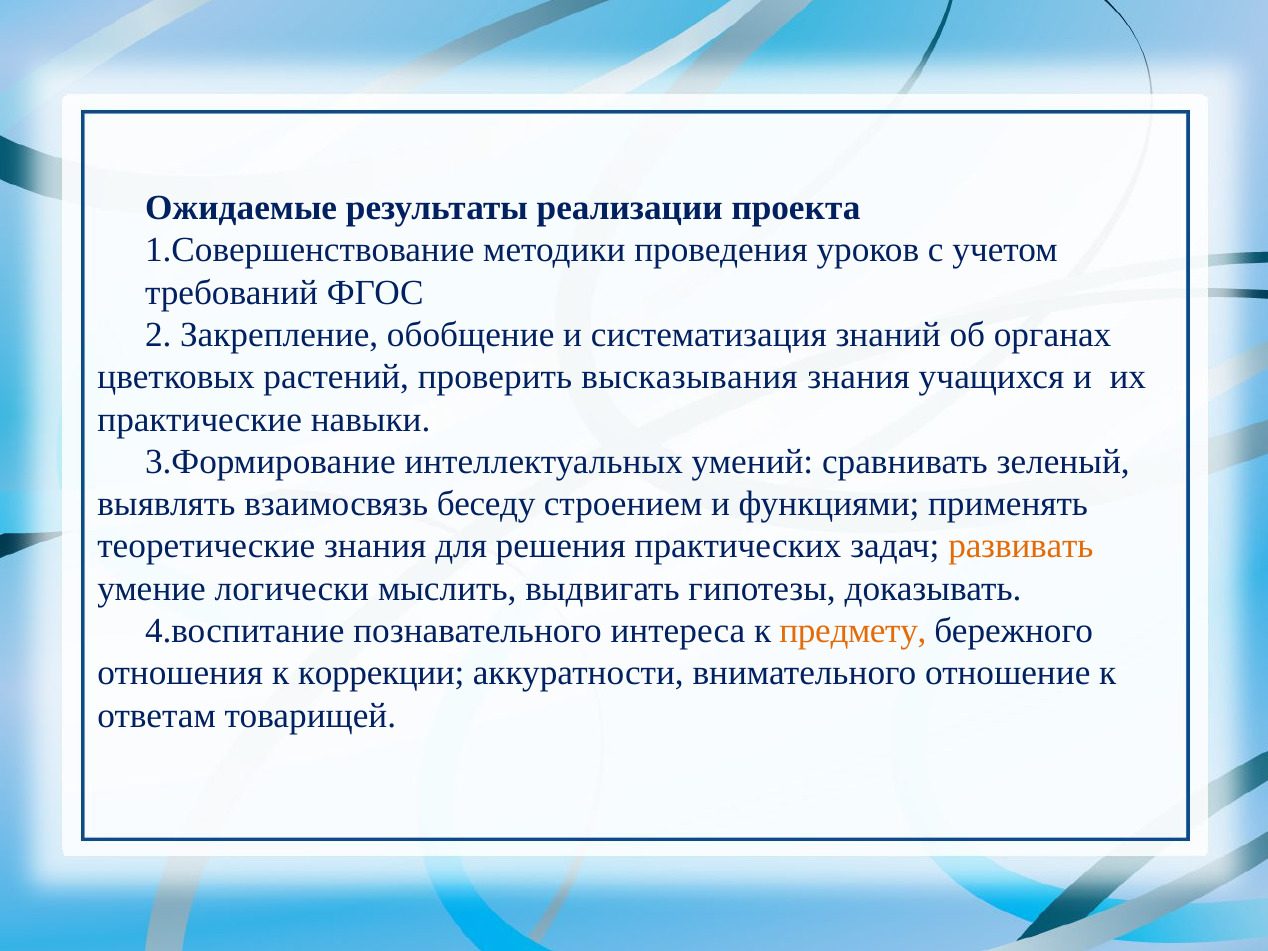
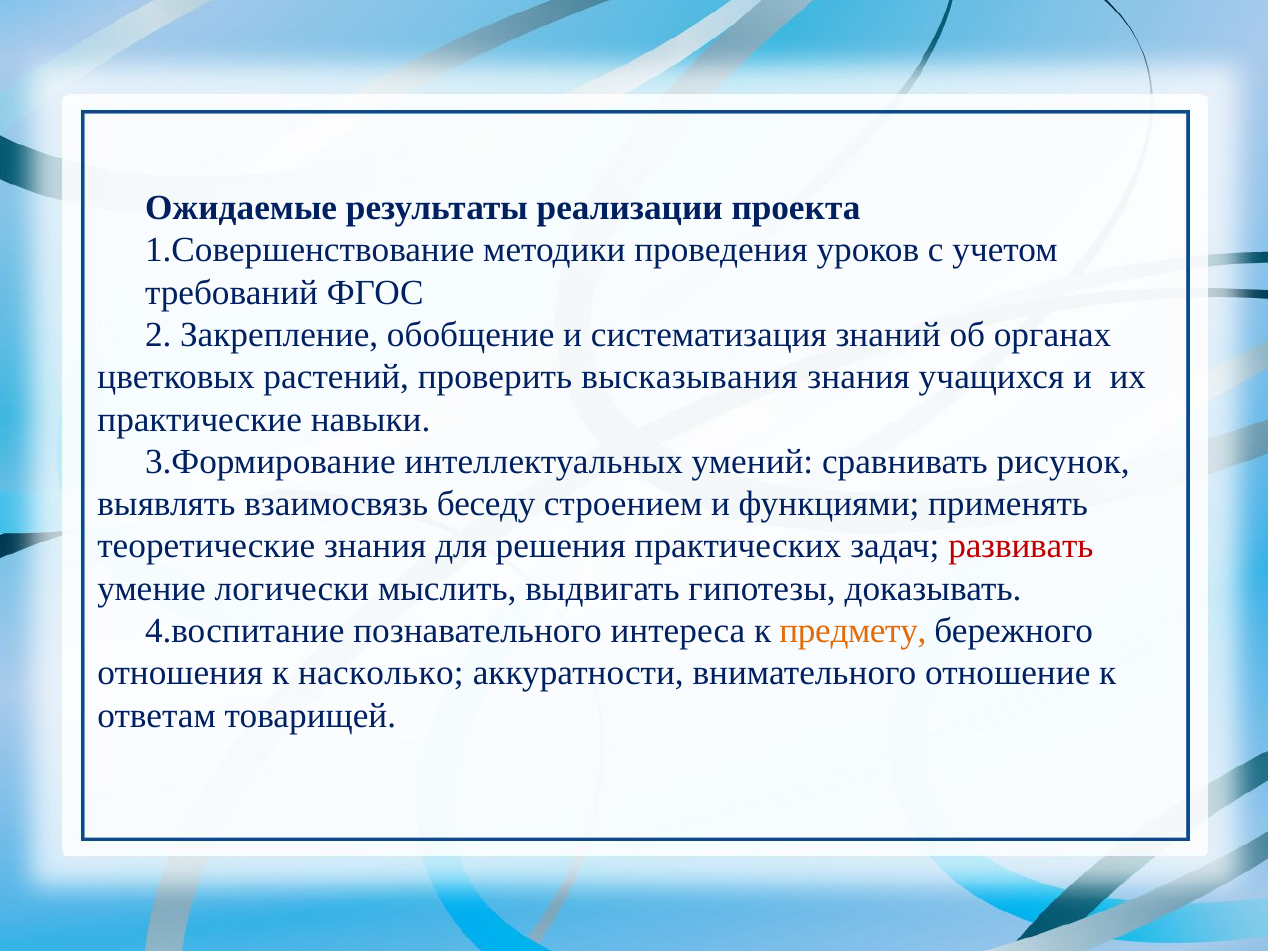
зеленый: зеленый -> рисунок
развивать colour: orange -> red
коррекции: коррекции -> насколько
